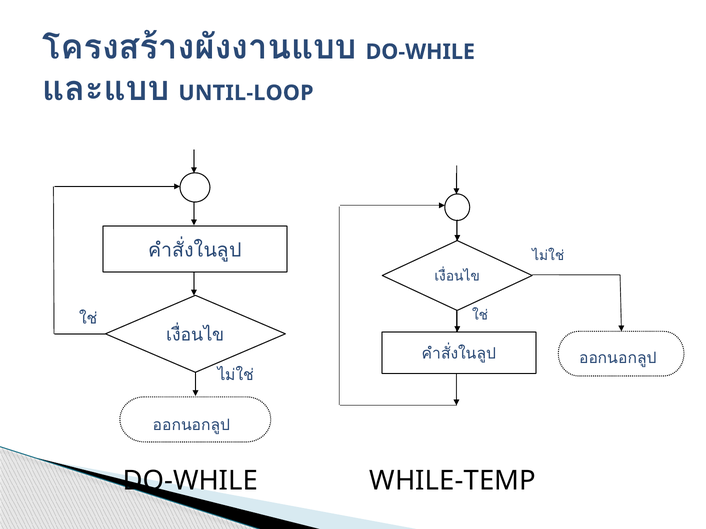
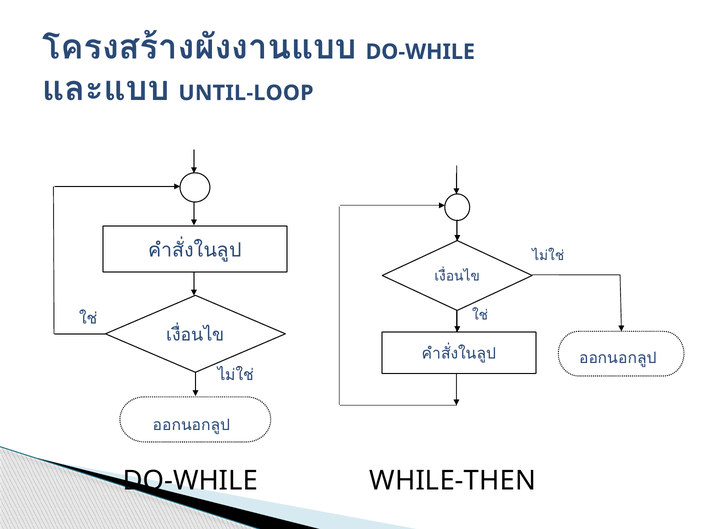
WHILE-TEMP: WHILE-TEMP -> WHILE-THEN
